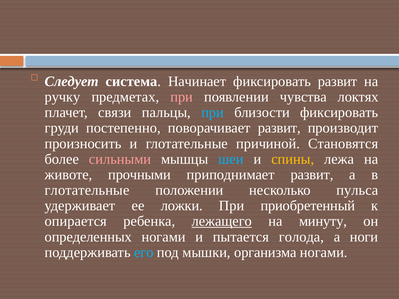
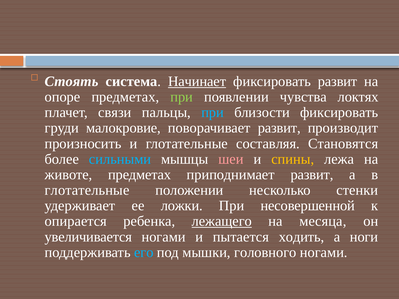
Следует: Следует -> Стоять
Начинает underline: none -> present
ручку: ручку -> опоре
при at (182, 97) colour: pink -> light green
постепенно: постепенно -> малокровие
причиной: причиной -> составляя
сильными colour: pink -> light blue
шеи colour: light blue -> pink
животе прочными: прочными -> предметах
пульса: пульса -> стенки
приобретенный: приобретенный -> несовершенной
минуту: минуту -> месяца
определенных: определенных -> увеличивается
голода: голода -> ходить
организма: организма -> головного
